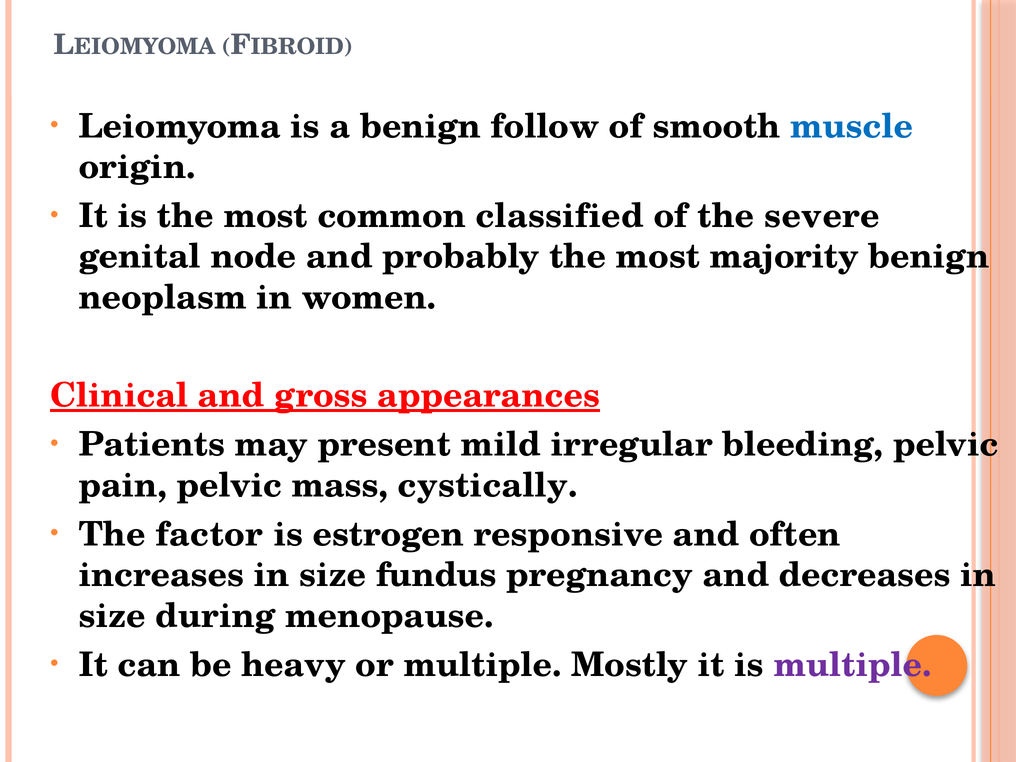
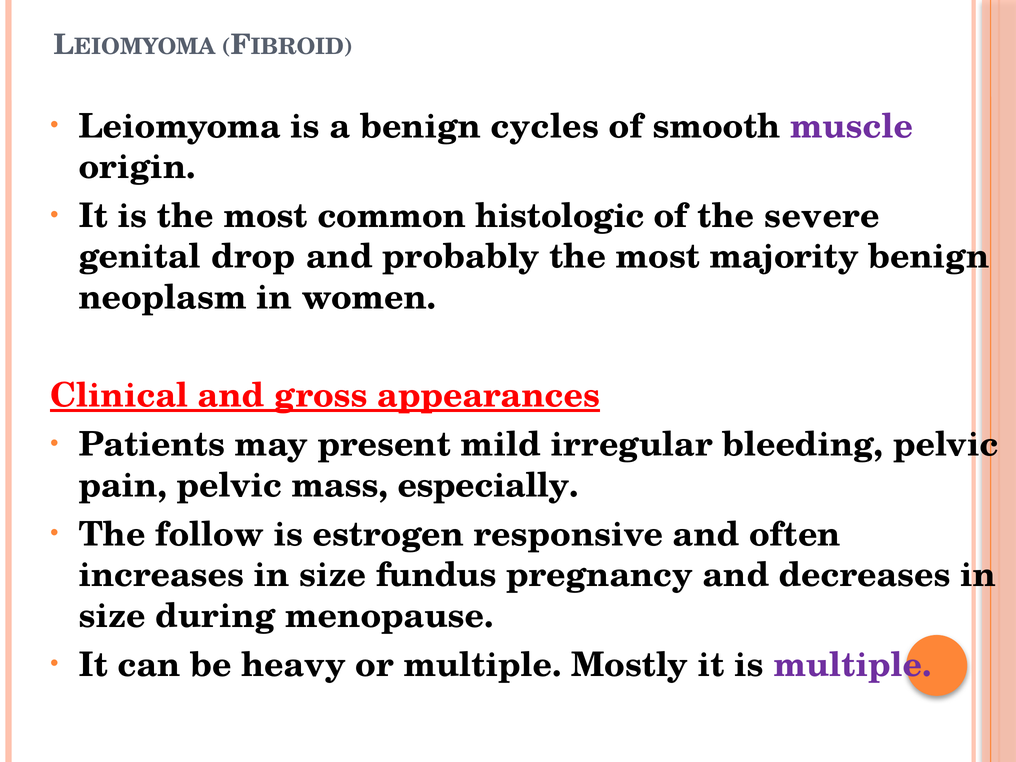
follow: follow -> cycles
muscle colour: blue -> purple
classified: classified -> histologic
node: node -> drop
cystically: cystically -> especially
factor: factor -> follow
